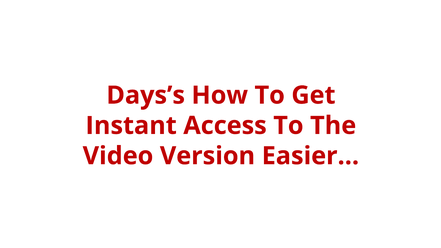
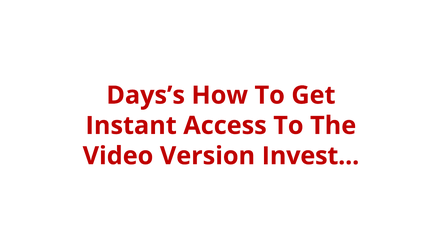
Easier: Easier -> Invest
